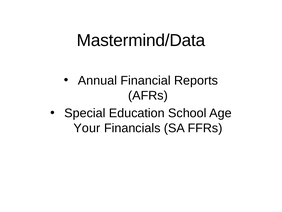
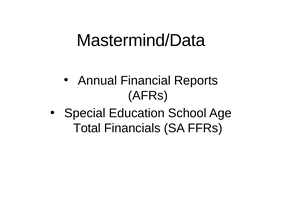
Your: Your -> Total
